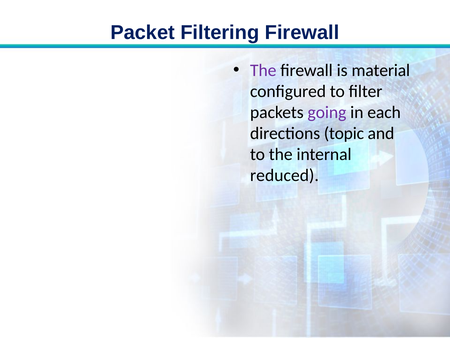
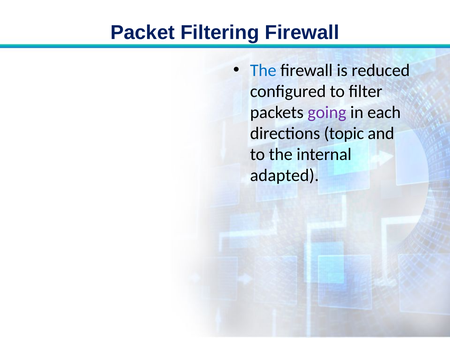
The at (263, 70) colour: purple -> blue
material: material -> reduced
reduced: reduced -> adapted
